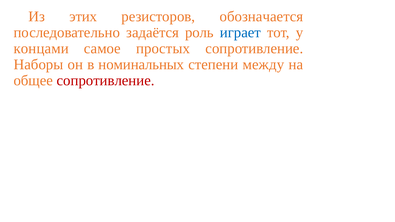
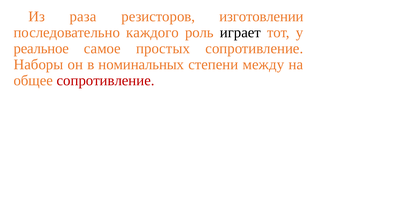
этих: этих -> раза
обозначается: обозначается -> изготовлении
задаётся: задаётся -> каждого
играет colour: blue -> black
концами: концами -> реальное
